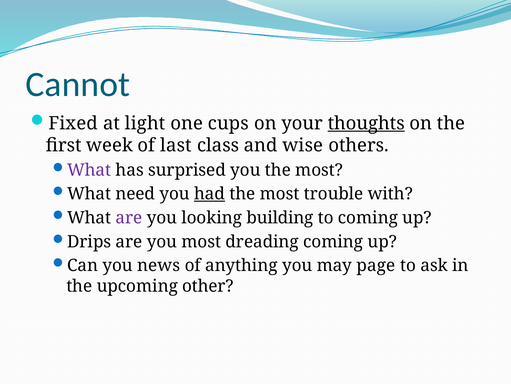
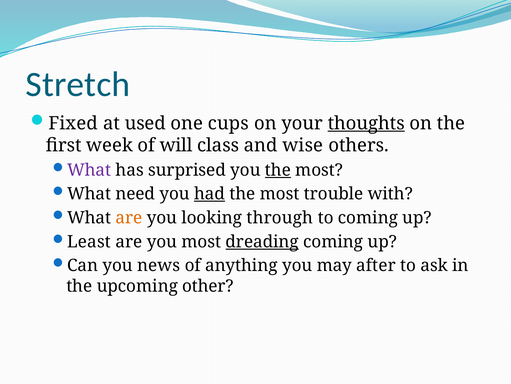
Cannot: Cannot -> Stretch
light: light -> used
last: last -> will
the at (278, 170) underline: none -> present
are at (129, 217) colour: purple -> orange
building: building -> through
Drips: Drips -> Least
dreading underline: none -> present
page: page -> after
